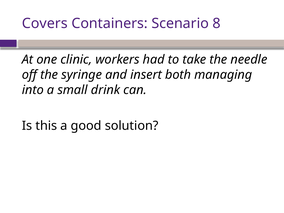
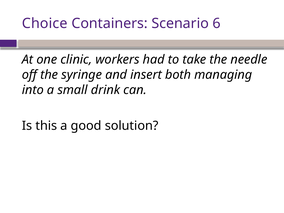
Covers: Covers -> Choice
8: 8 -> 6
